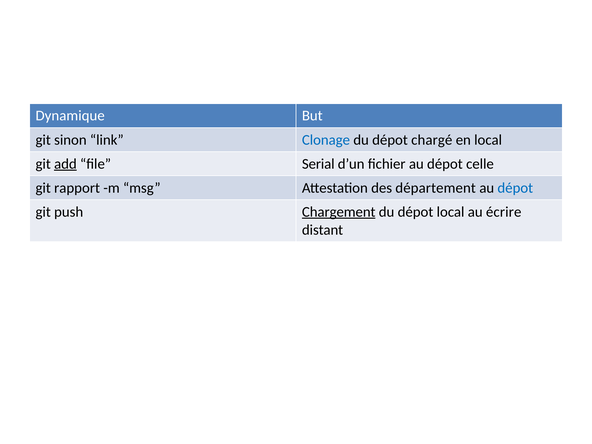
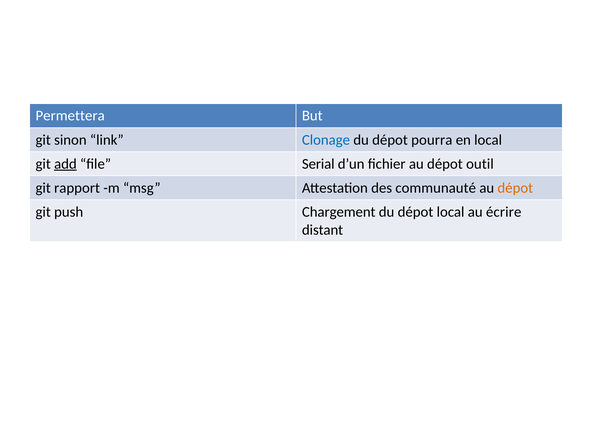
Dynamique: Dynamique -> Permettera
chargé: chargé -> pourra
celle: celle -> outil
département: département -> communauté
dépot at (515, 188) colour: blue -> orange
Chargement underline: present -> none
